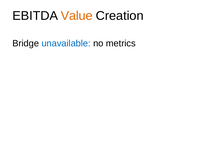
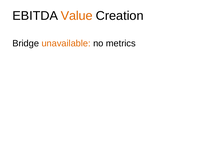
unavailable colour: blue -> orange
